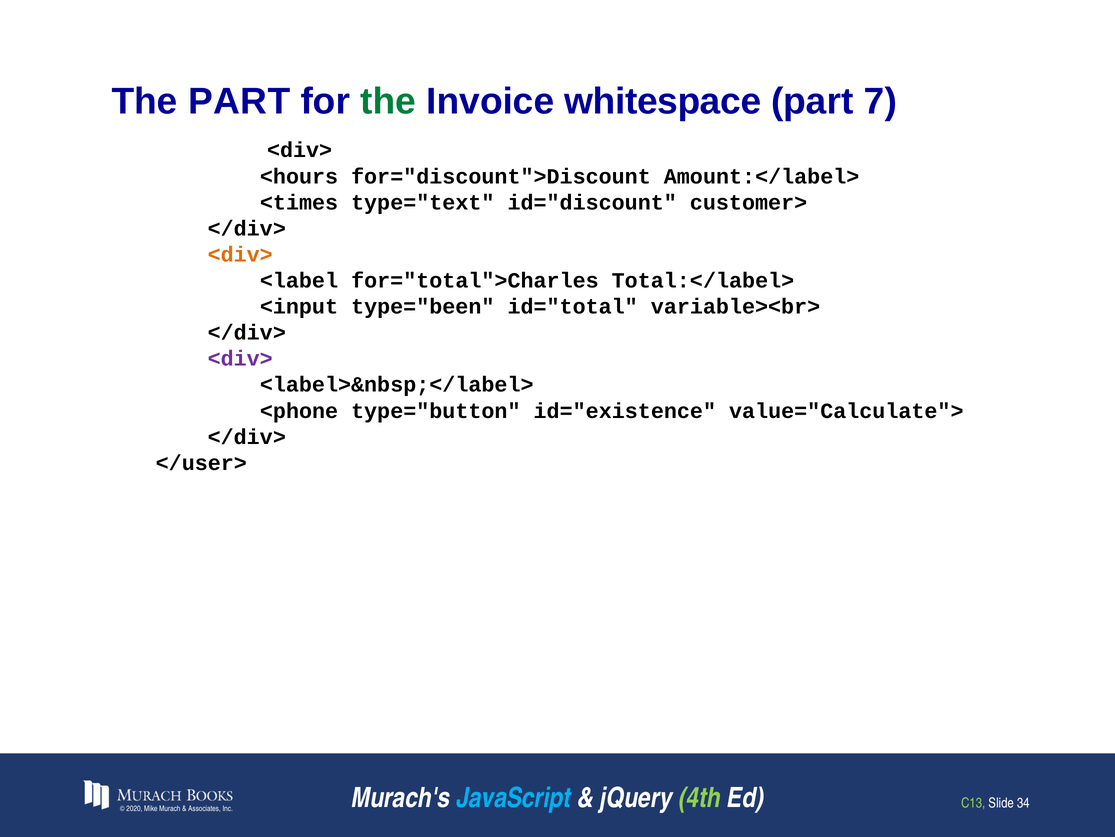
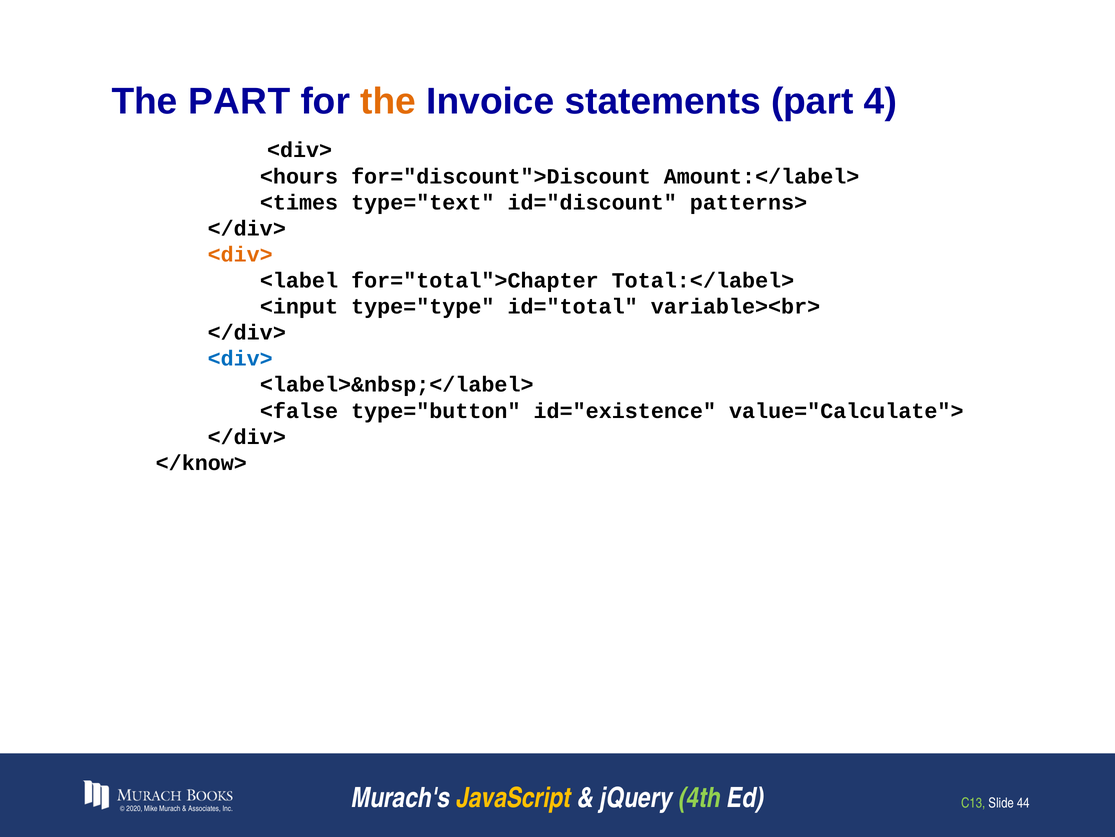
the at (388, 101) colour: green -> orange
whitespace: whitespace -> statements
7: 7 -> 4
customer>: customer> -> patterns>
for="total">Charles: for="total">Charles -> for="total">Chapter
type="been: type="been -> type="type
<div> at (240, 358) colour: purple -> blue
<phone: <phone -> <false
</user>: </user> -> </know>
JavaScript colour: light blue -> yellow
34: 34 -> 44
